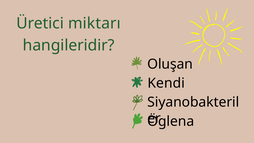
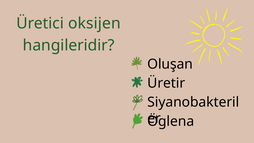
miktarı: miktarı -> oksijen
Kendi: Kendi -> Üretir
